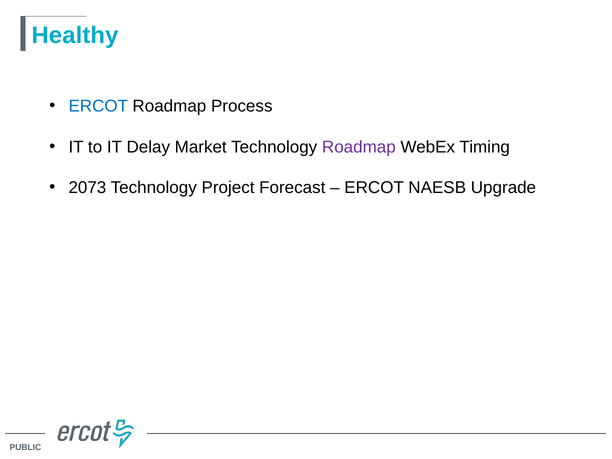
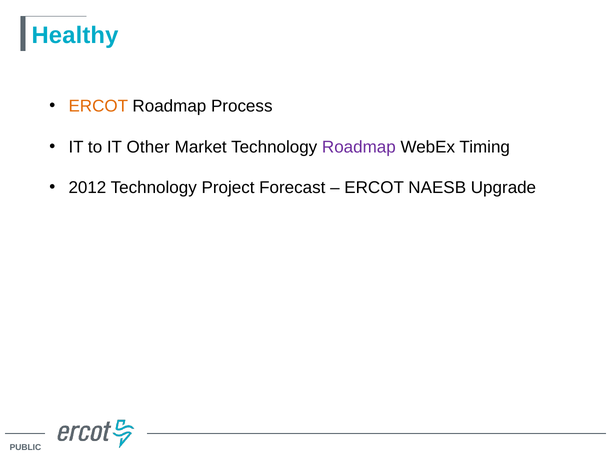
ERCOT at (98, 106) colour: blue -> orange
Delay: Delay -> Other
2073: 2073 -> 2012
